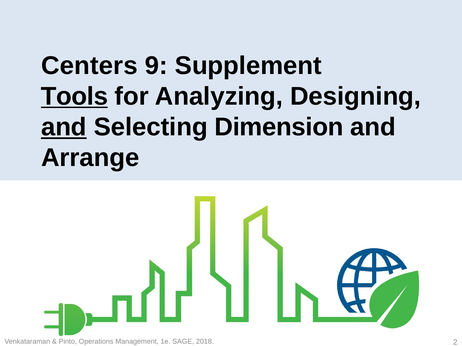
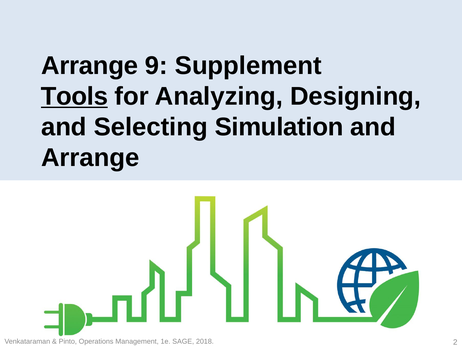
Centers at (89, 66): Centers -> Arrange
and at (64, 127) underline: present -> none
Dimension: Dimension -> Simulation
